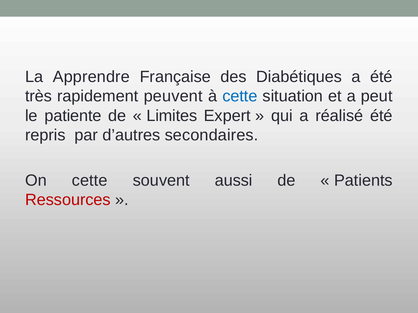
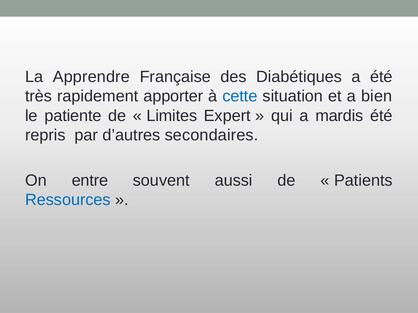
peuvent: peuvent -> apporter
peut: peut -> bien
réalisé: réalisé -> mardis
On cette: cette -> entre
Ressources colour: red -> blue
